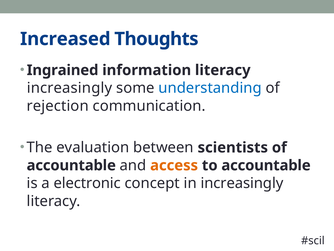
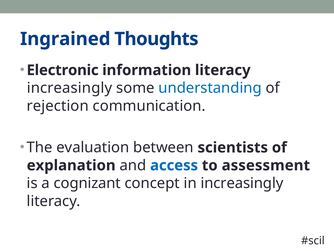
Increased: Increased -> Ingrained
Ingrained: Ingrained -> Electronic
accountable at (71, 165): accountable -> explanation
access colour: orange -> blue
to accountable: accountable -> assessment
electronic: electronic -> cognizant
